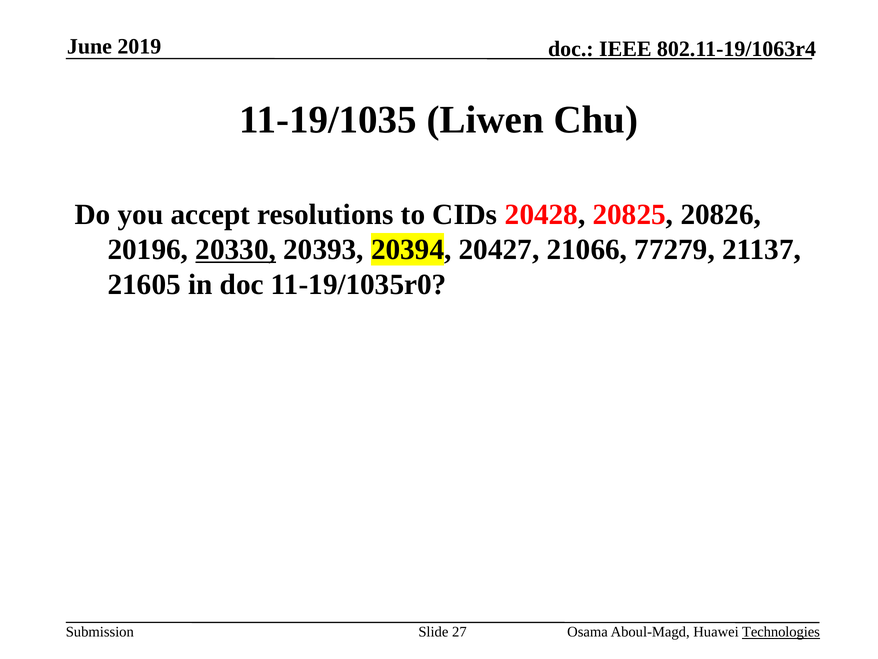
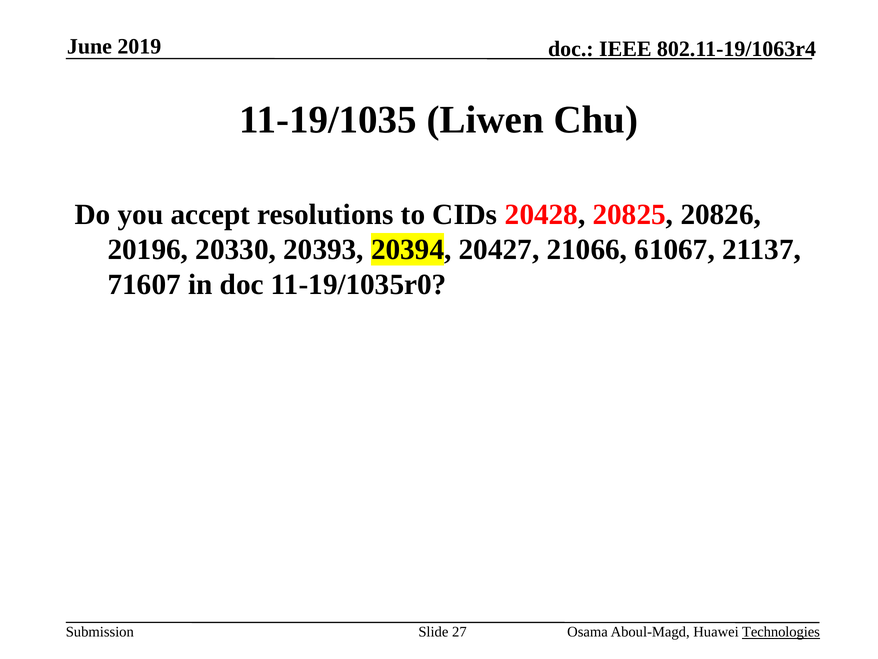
20330 underline: present -> none
77279: 77279 -> 61067
21605: 21605 -> 71607
